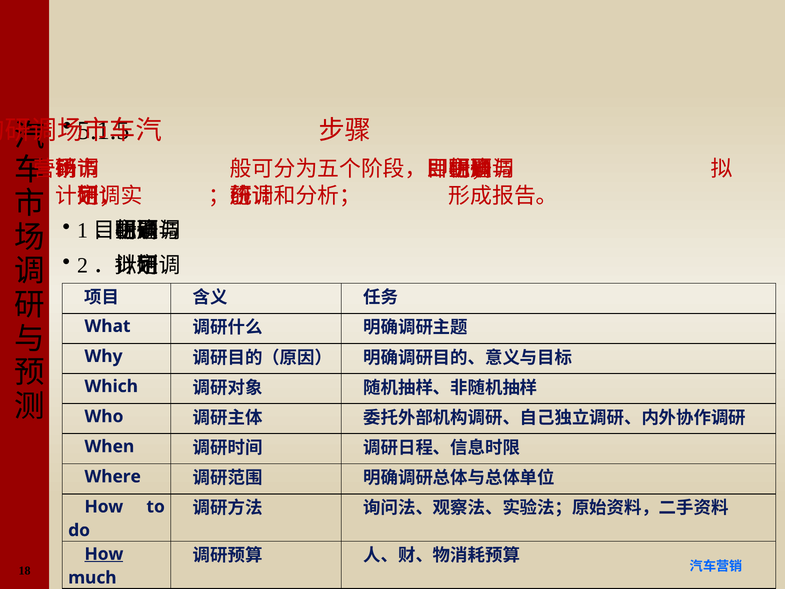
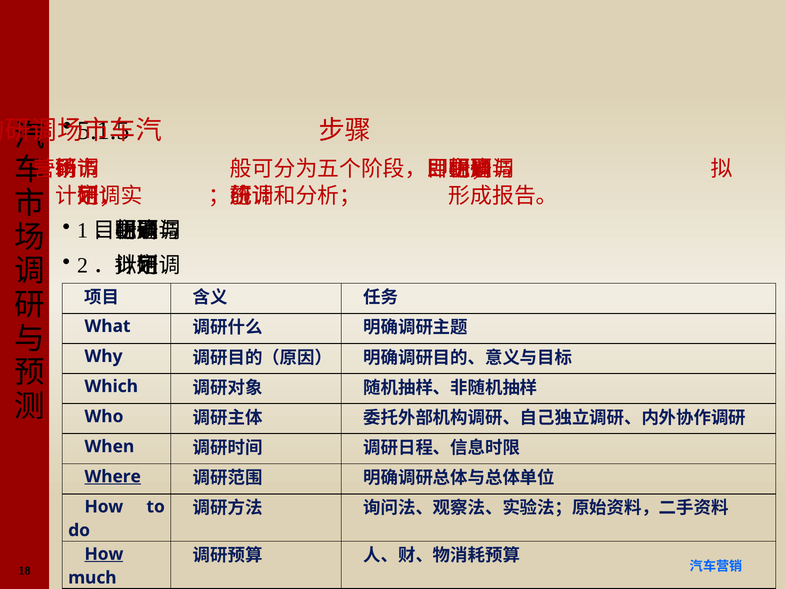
Where underline: none -> present
